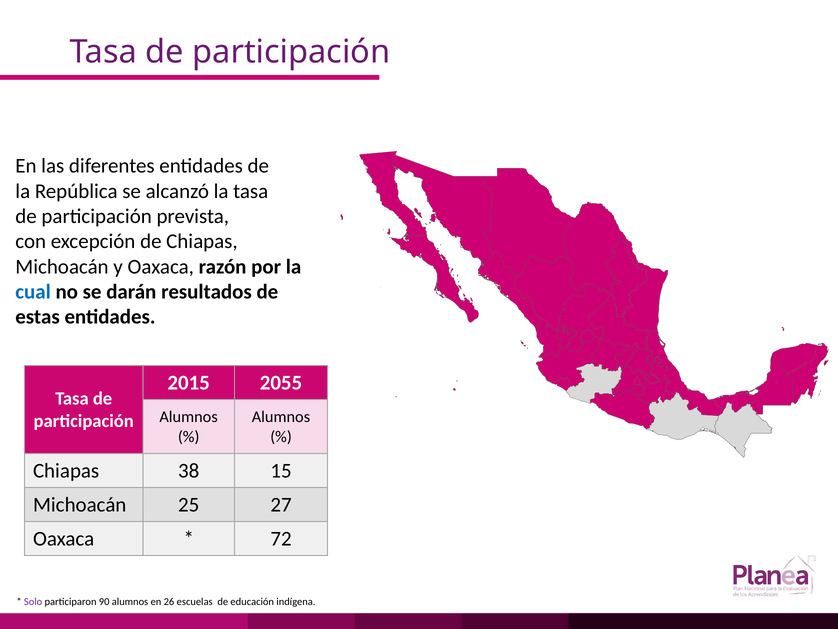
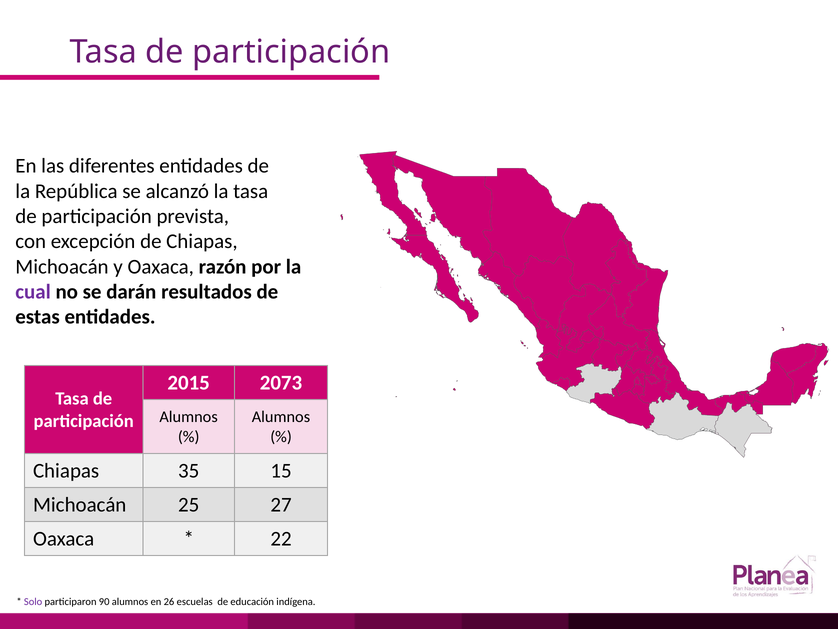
cual colour: blue -> purple
2055: 2055 -> 2073
38: 38 -> 35
72: 72 -> 22
